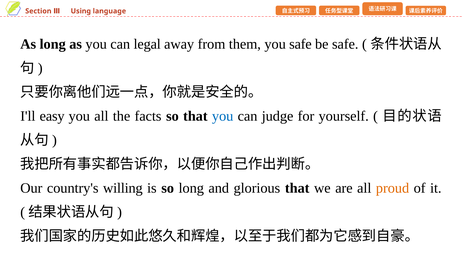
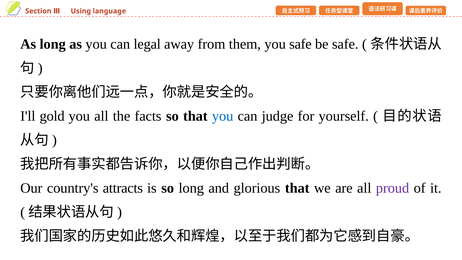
easy: easy -> gold
willing: willing -> attracts
proud colour: orange -> purple
